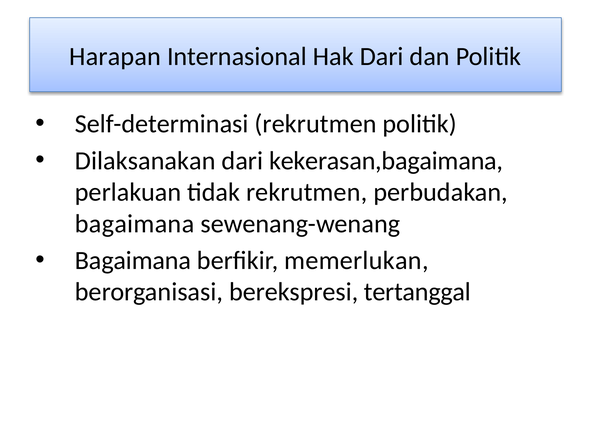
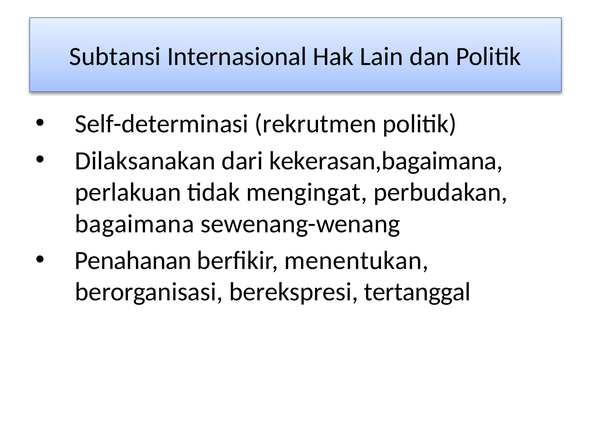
Harapan: Harapan -> Subtansi
Hak Dari: Dari -> Lain
tidak rekrutmen: rekrutmen -> mengingat
Bagaimana at (133, 261): Bagaimana -> Penahanan
memerlukan: memerlukan -> menentukan
